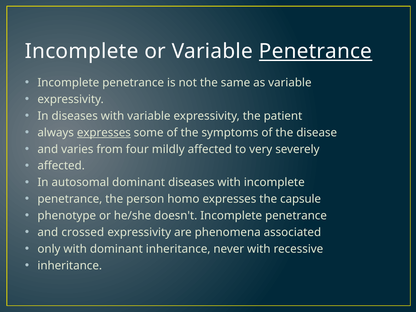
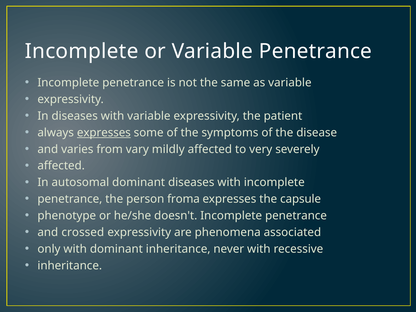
Penetrance at (316, 51) underline: present -> none
four: four -> vary
homo: homo -> froma
